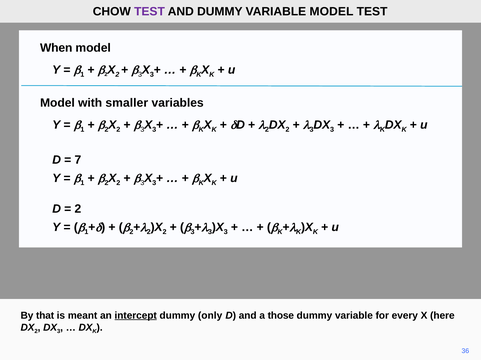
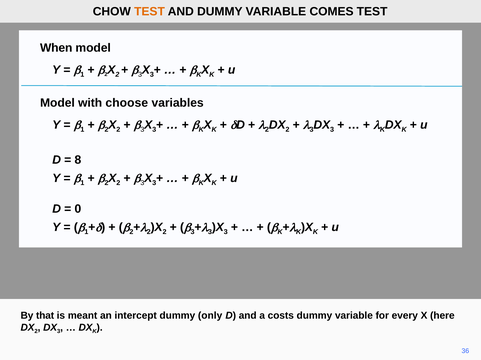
TEST at (149, 12) colour: purple -> orange
VARIABLE MODEL: MODEL -> COMES
smaller: smaller -> choose
7: 7 -> 8
2 at (78, 209): 2 -> 0
intercept underline: present -> none
those: those -> costs
